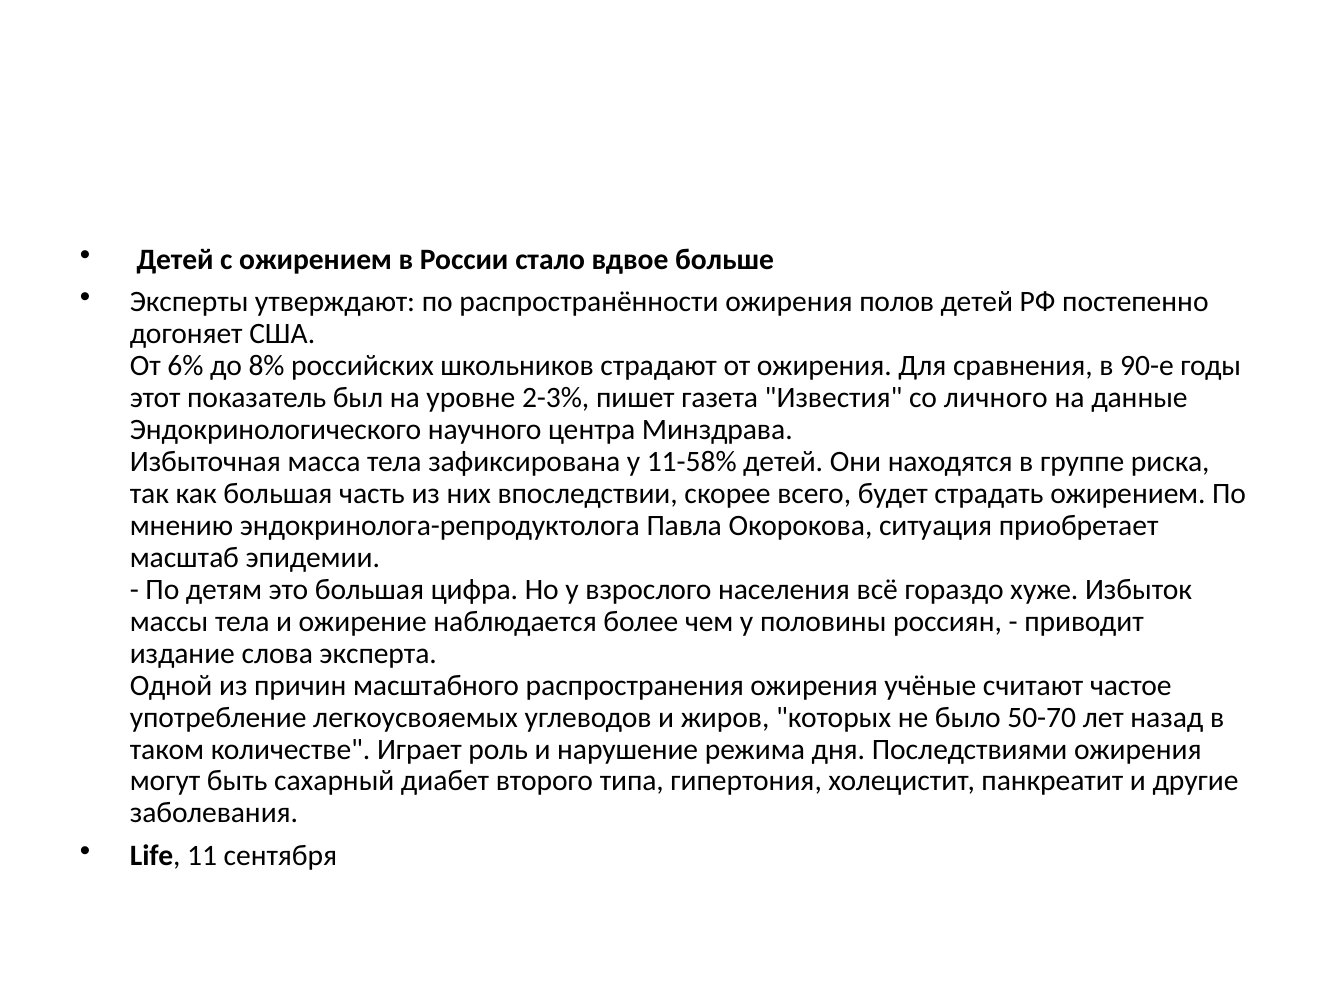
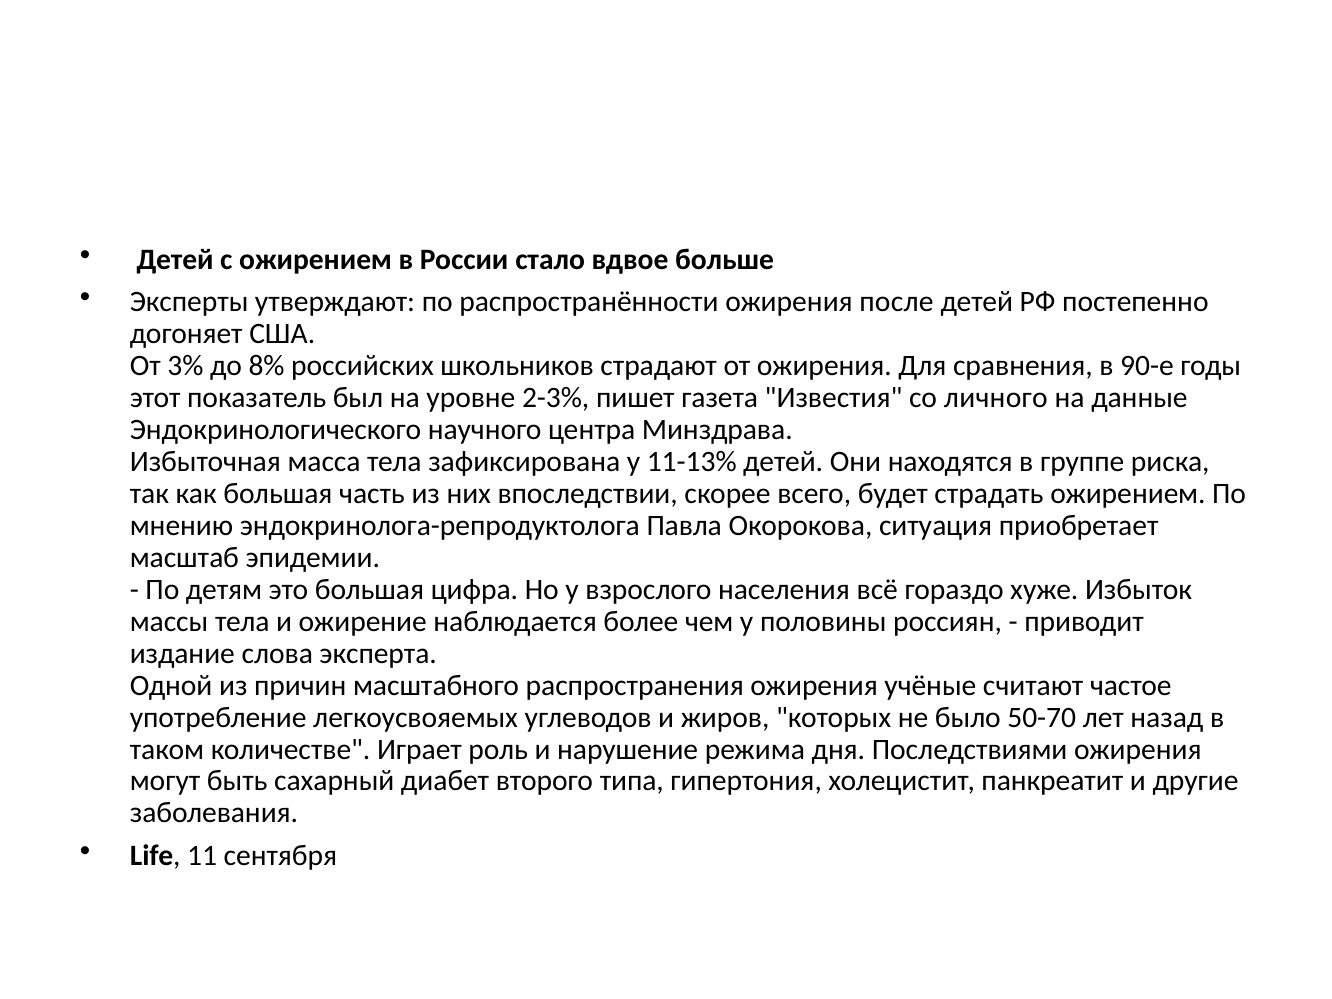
полов: полов -> после
6%: 6% -> 3%
11-58%: 11-58% -> 11-13%
